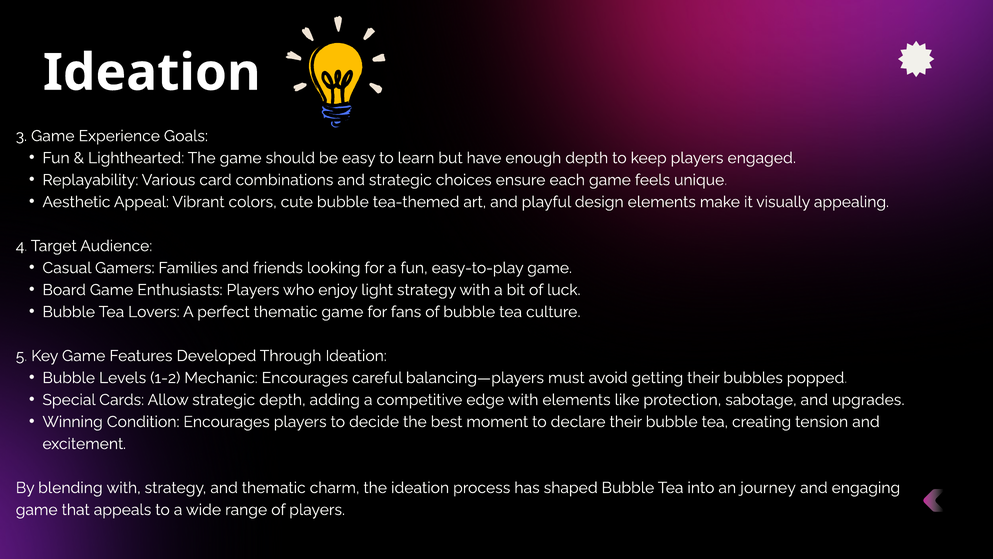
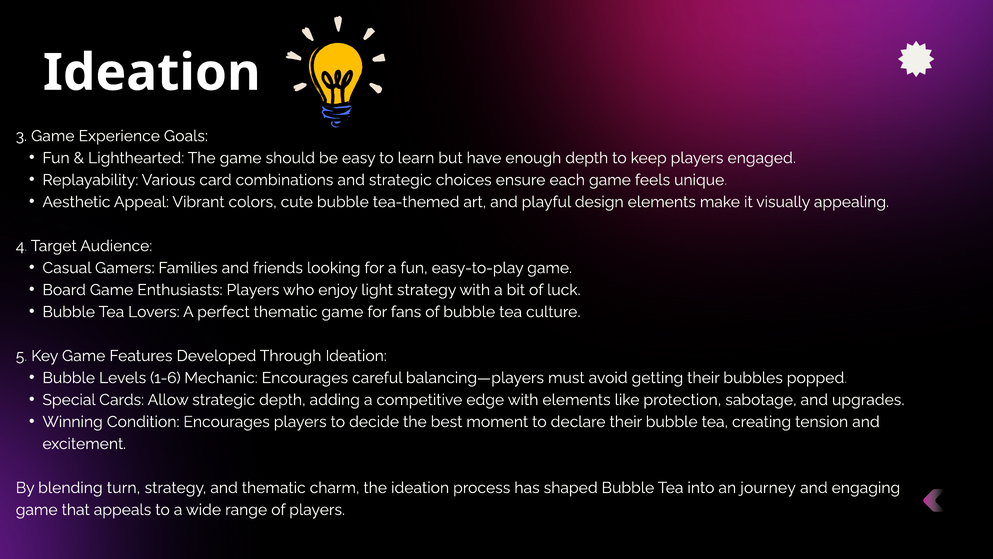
1-2: 1-2 -> 1-6
blending with: with -> turn
